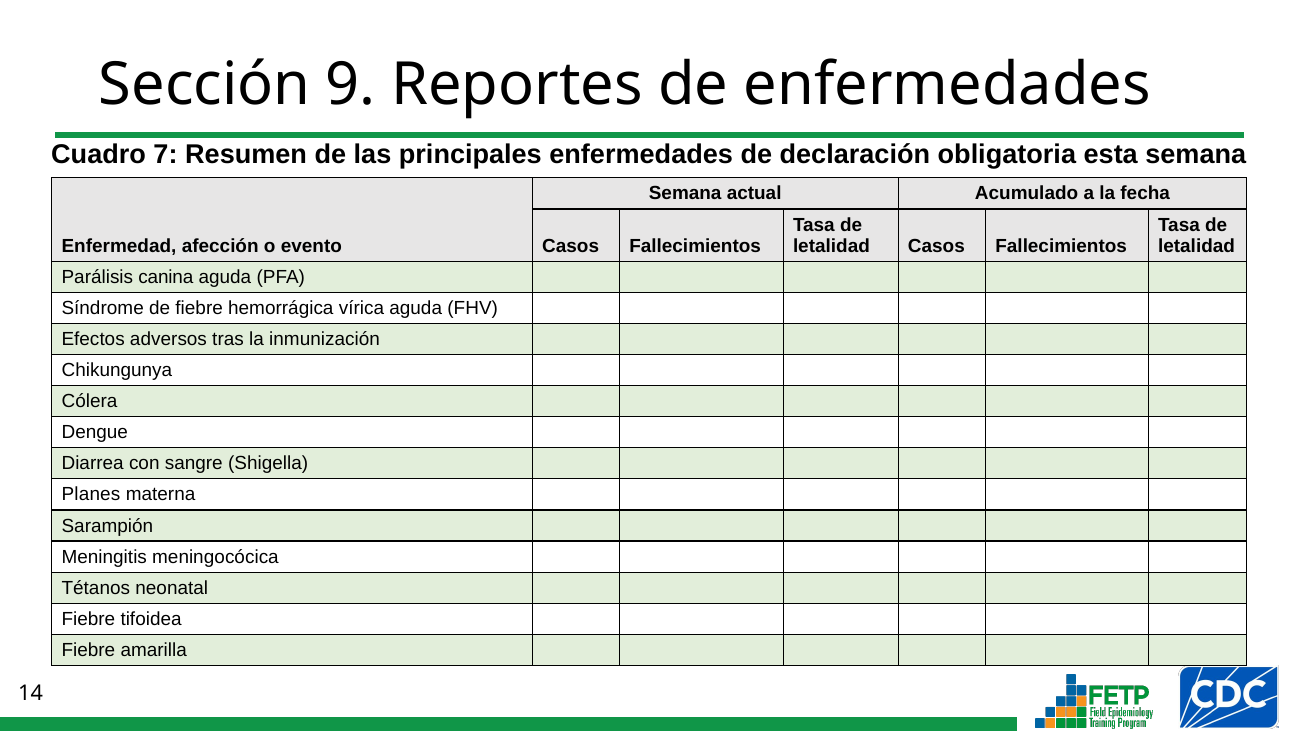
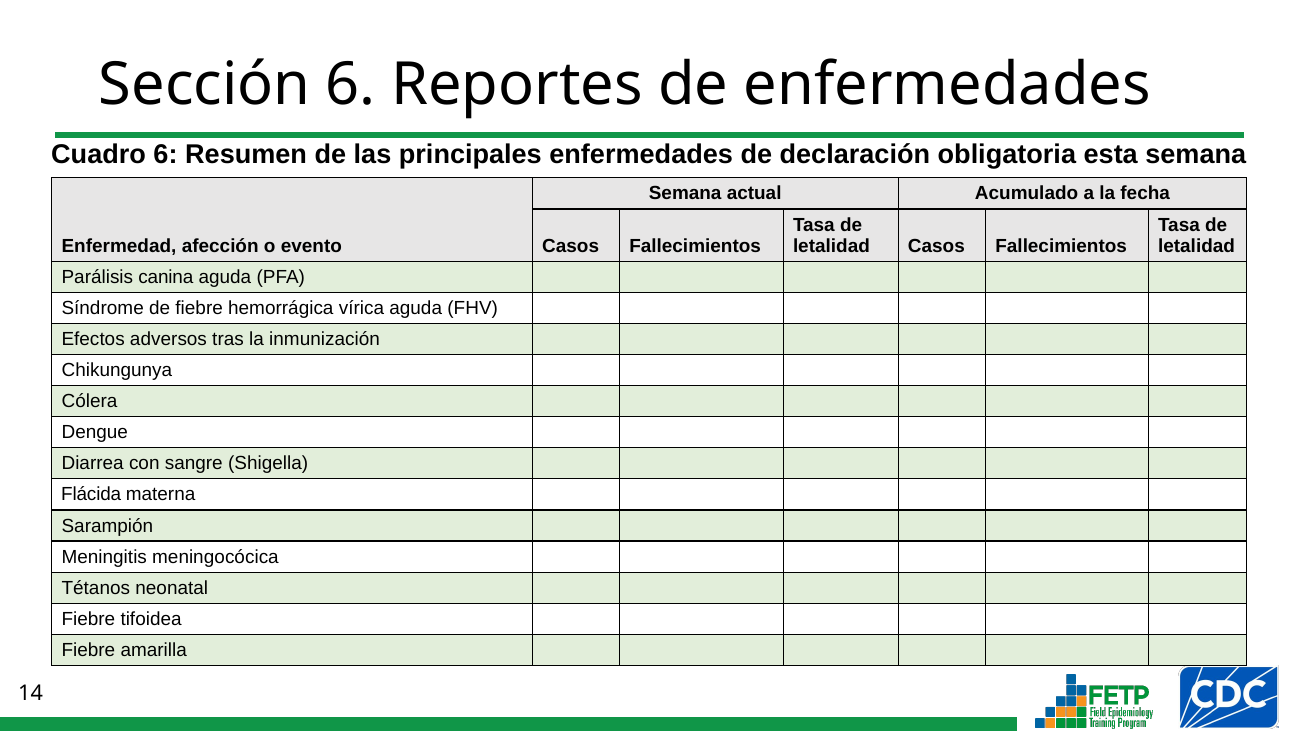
Sección 9: 9 -> 6
Cuadro 7: 7 -> 6
Planes: Planes -> Flácida
